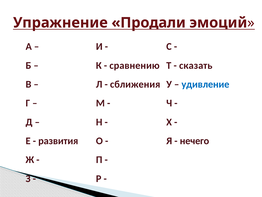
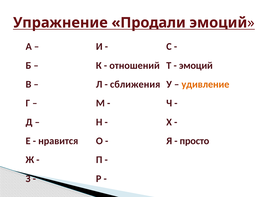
сравнению: сравнению -> отношений
сказать at (196, 65): сказать -> эмоций
удивление colour: blue -> orange
развития: развития -> нравится
нечего: нечего -> просто
